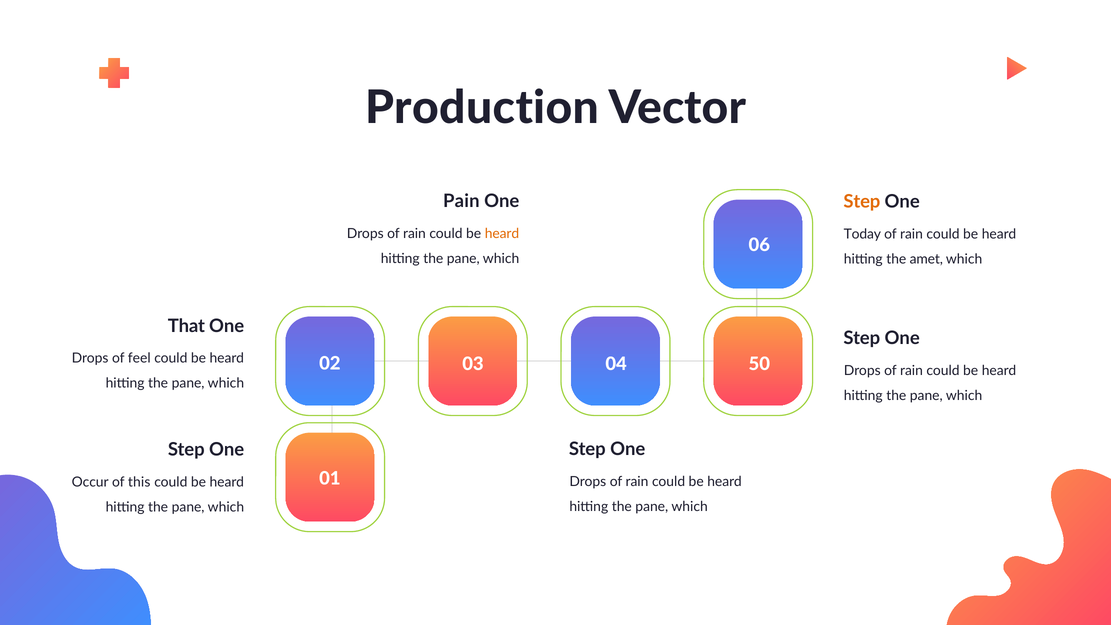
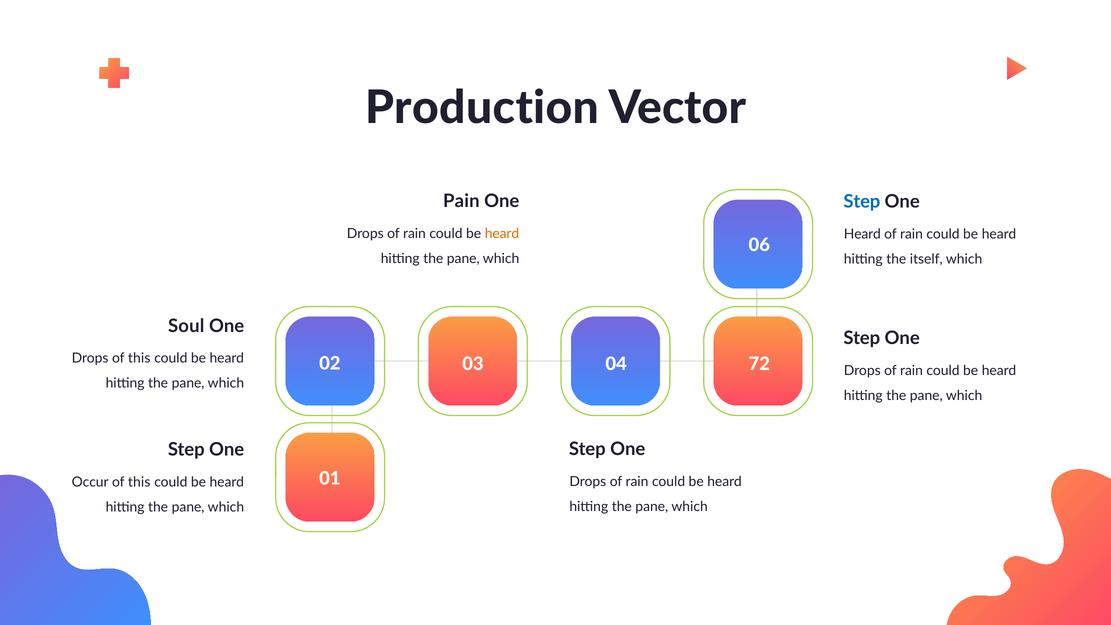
Step at (862, 202) colour: orange -> blue
Today at (862, 234): Today -> Heard
amet: amet -> itself
That: That -> Soul
Drops of feel: feel -> this
50: 50 -> 72
